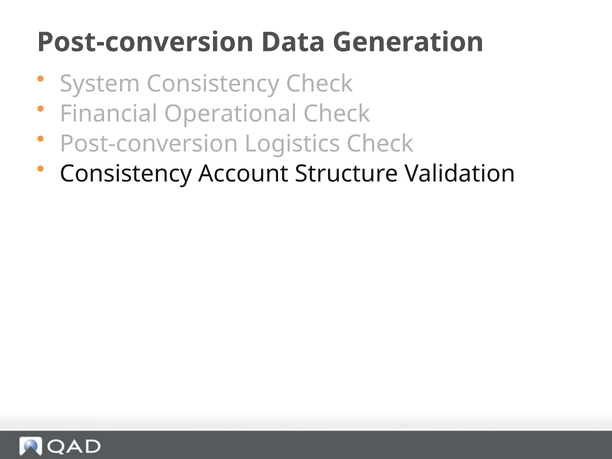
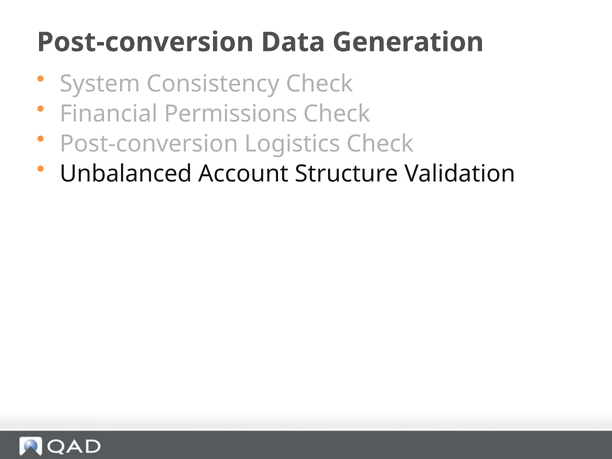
Operational: Operational -> Permissions
Consistency at (126, 174): Consistency -> Unbalanced
